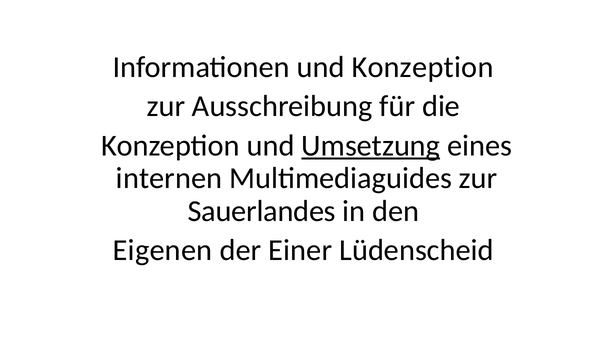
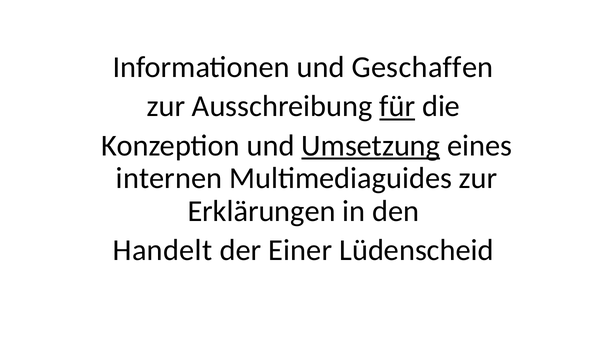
und Konzeption: Konzeption -> Geschaffen
für underline: none -> present
Sauerlandes: Sauerlandes -> Erklärungen
Eigenen: Eigenen -> Handelt
